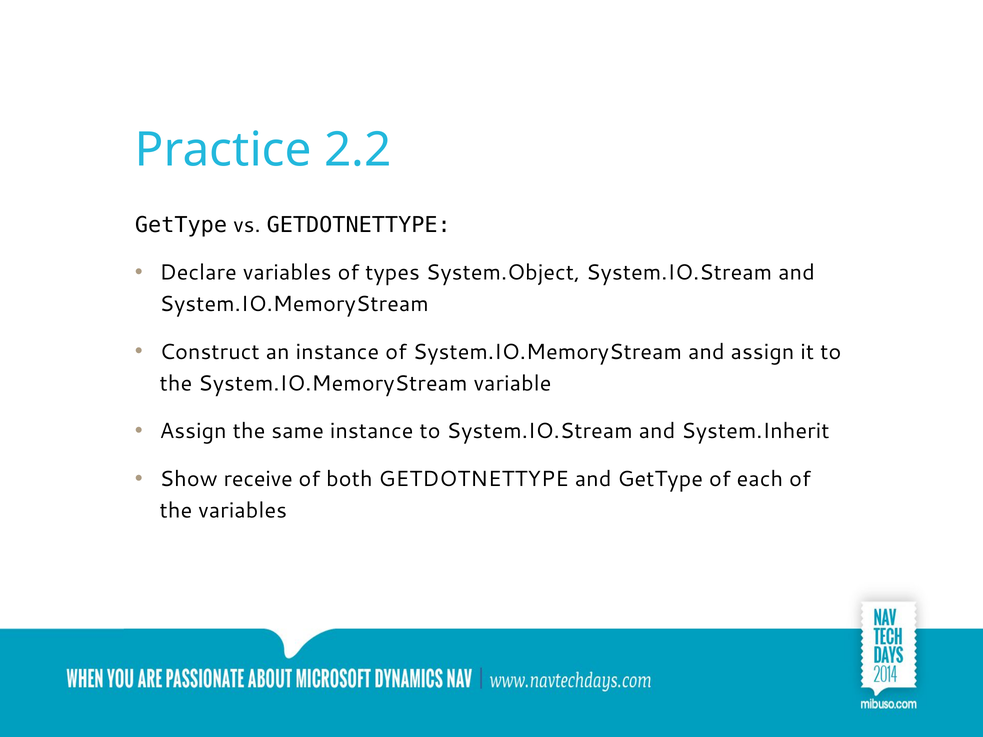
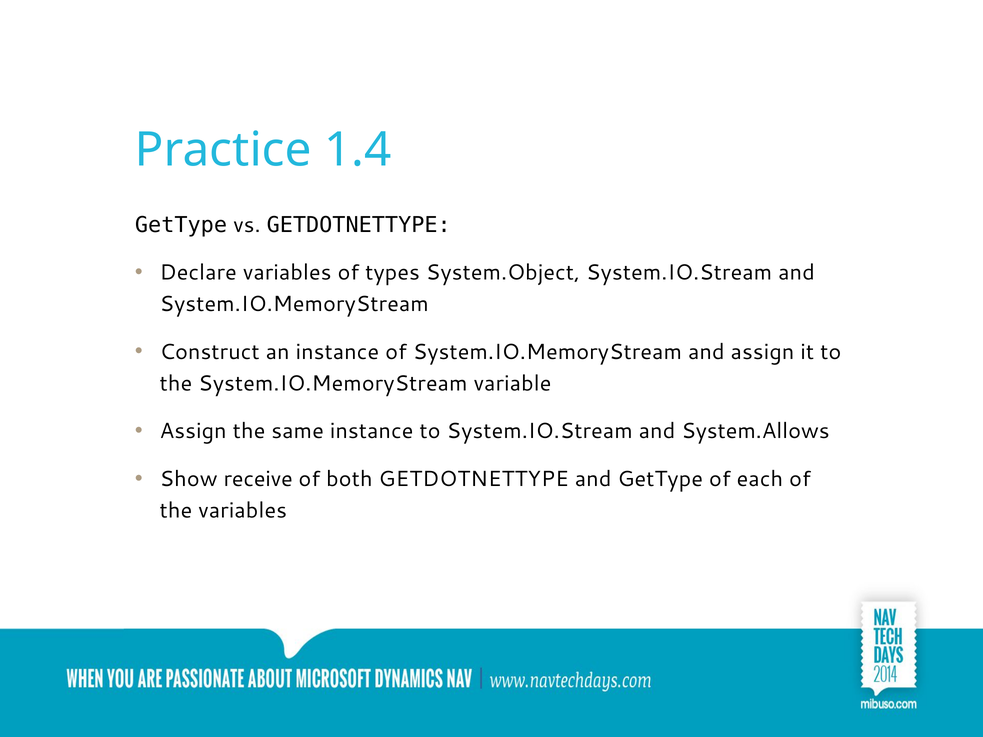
2.2: 2.2 -> 1.4
System.Inherit: System.Inherit -> System.Allows
